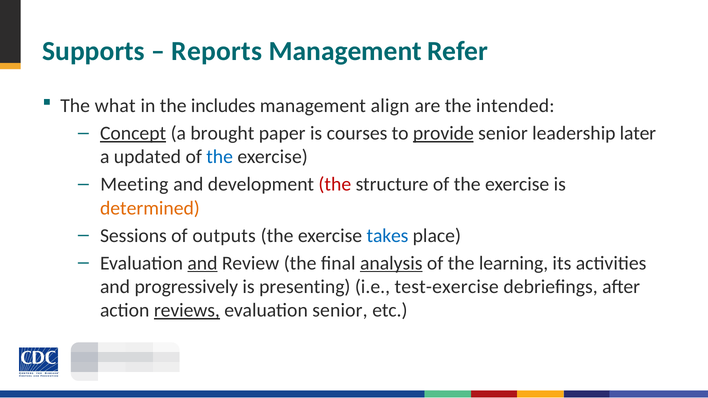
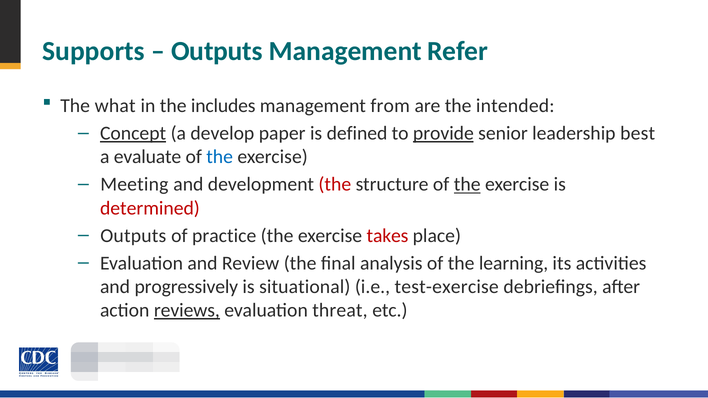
Reports at (217, 51): Reports -> Outputs
align: align -> from
brought: brought -> develop
courses: courses -> defined
later: later -> best
updated: updated -> evaluate
the at (467, 185) underline: none -> present
determined colour: orange -> red
Sessions at (133, 236): Sessions -> Outputs
outputs: outputs -> practice
takes colour: blue -> red
and at (202, 263) underline: present -> none
analysis underline: present -> none
presenting: presenting -> situational
evaluation senior: senior -> threat
